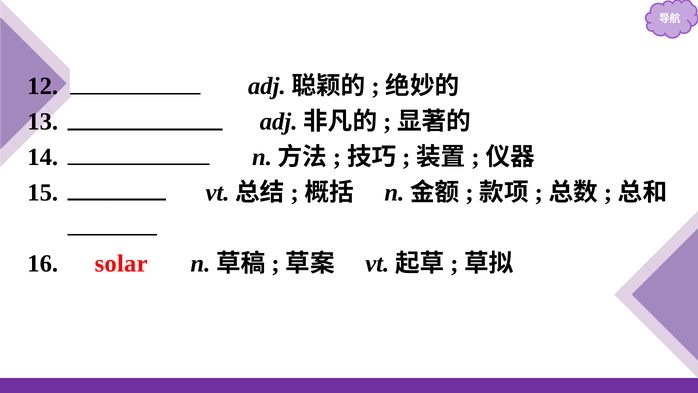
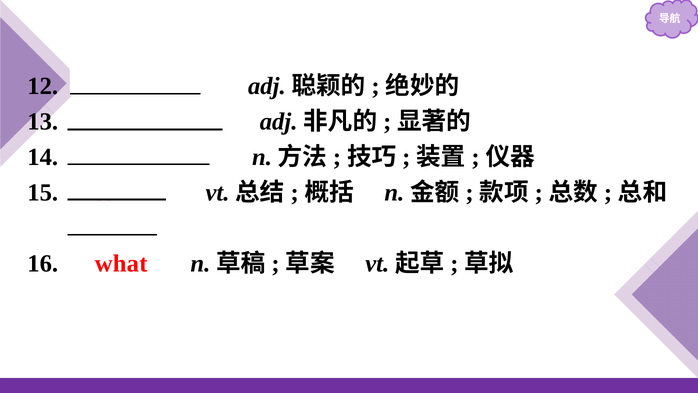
solar: solar -> what
